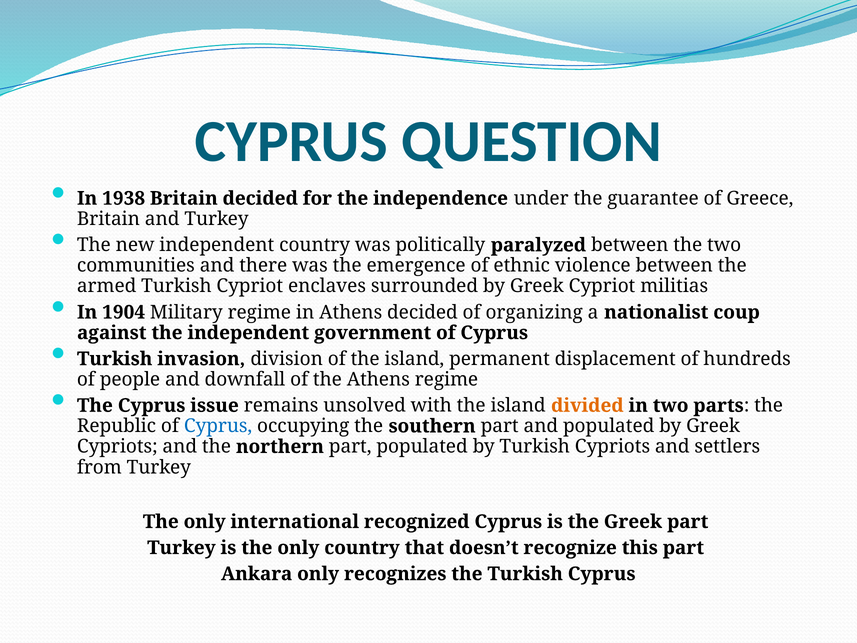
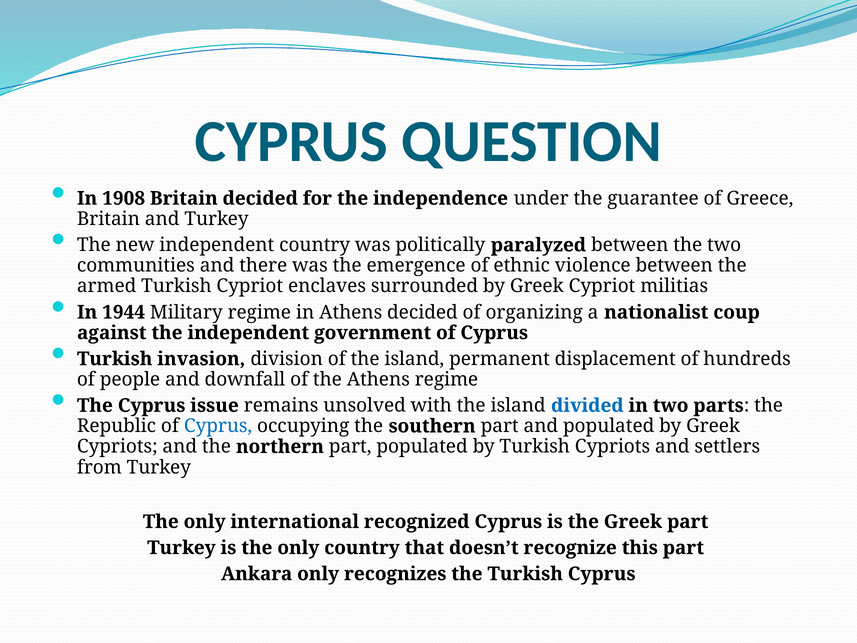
1938: 1938 -> 1908
1904: 1904 -> 1944
divided colour: orange -> blue
